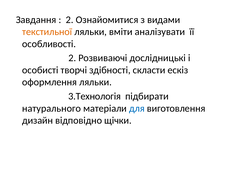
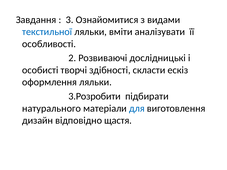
2 at (70, 20): 2 -> 3
текстильної colour: orange -> blue
3.Технологія: 3.Технологія -> 3.Розробити
щічки: щічки -> щастя
